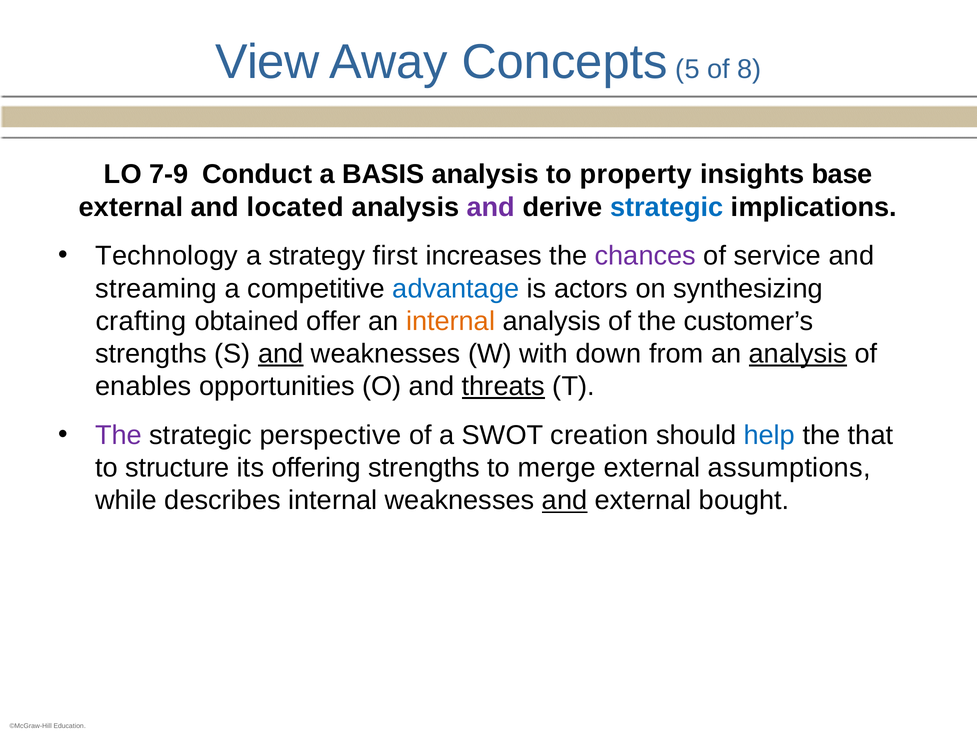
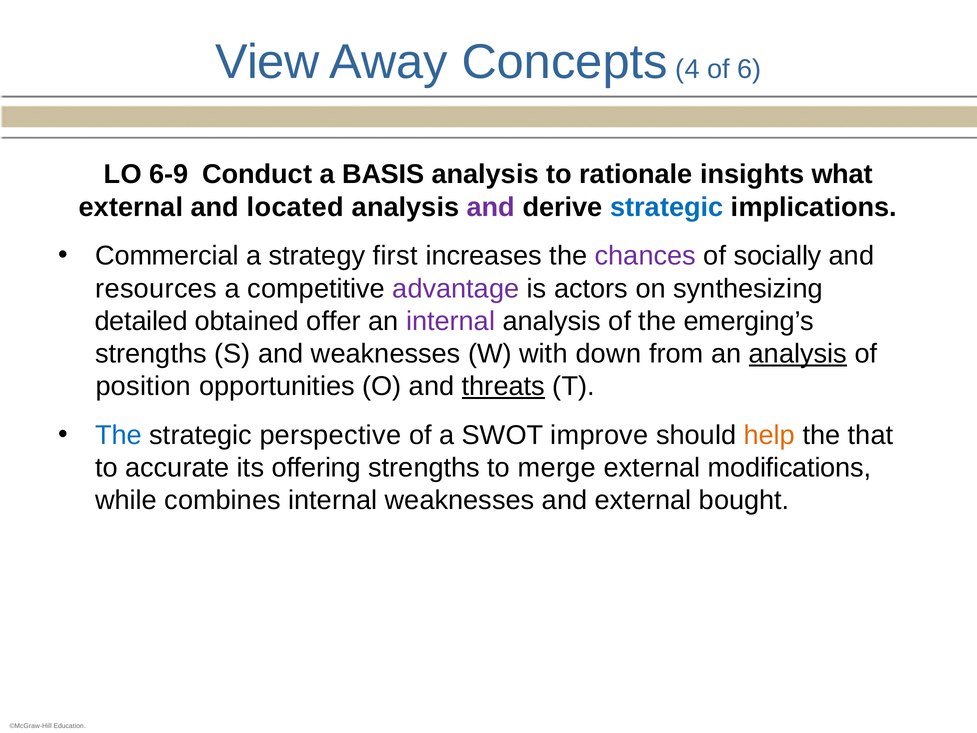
5: 5 -> 4
8: 8 -> 6
7-9: 7-9 -> 6-9
property: property -> rationale
base: base -> what
Technology: Technology -> Commercial
service: service -> socially
streaming: streaming -> resources
advantage colour: blue -> purple
crafting: crafting -> detailed
internal at (451, 321) colour: orange -> purple
customer’s: customer’s -> emerging’s
and at (281, 354) underline: present -> none
enables: enables -> position
The at (118, 435) colour: purple -> blue
creation: creation -> improve
help colour: blue -> orange
structure: structure -> accurate
assumptions: assumptions -> modifications
describes: describes -> combines
and at (565, 500) underline: present -> none
